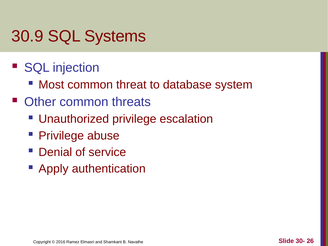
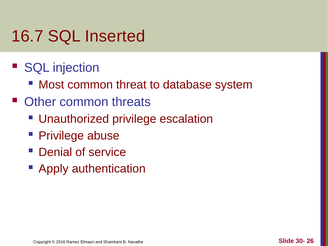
30.9: 30.9 -> 16.7
Systems: Systems -> Inserted
